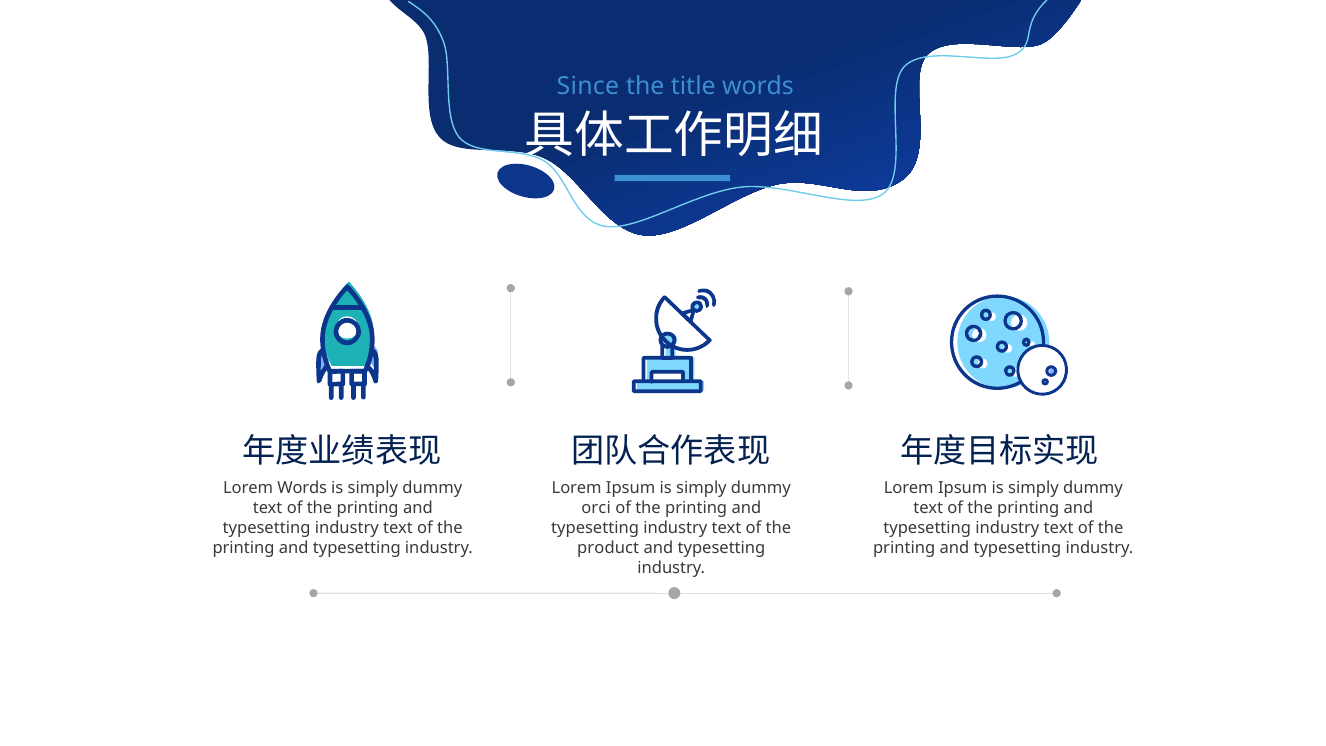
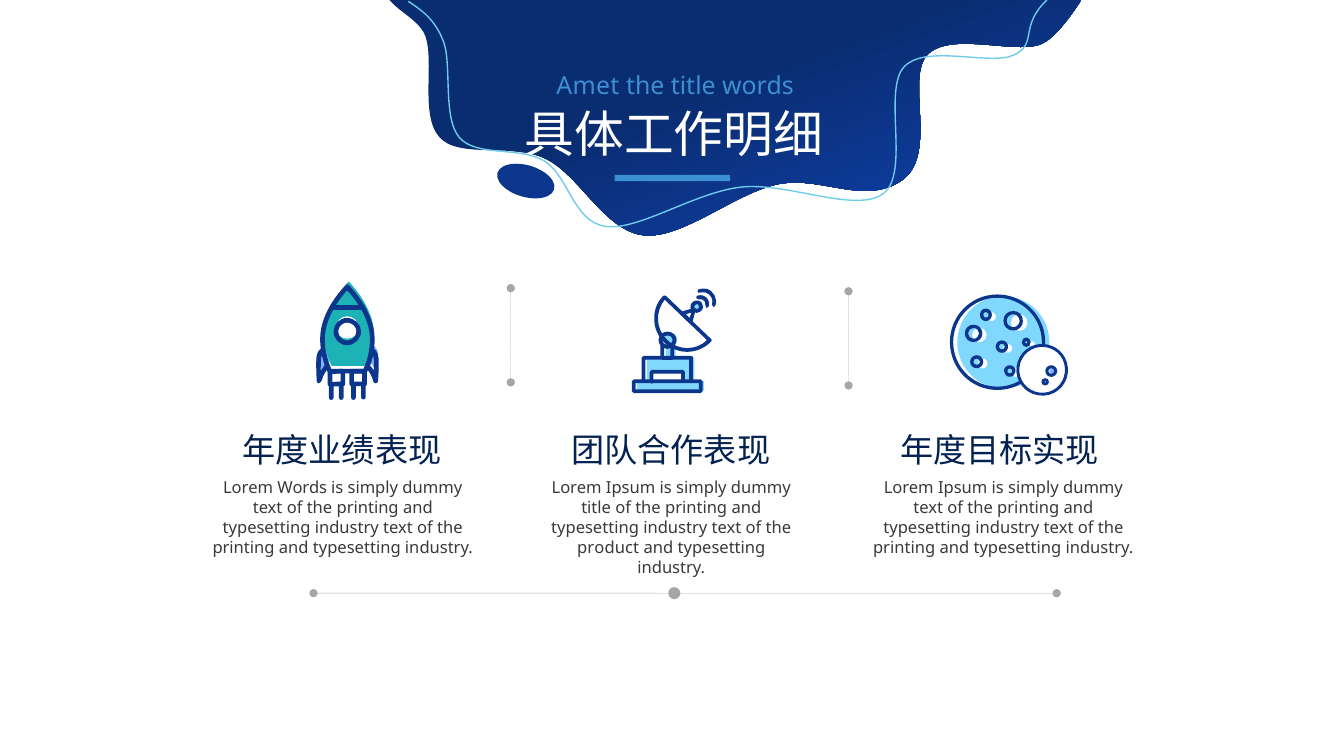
Since: Since -> Amet
orci at (596, 508): orci -> title
